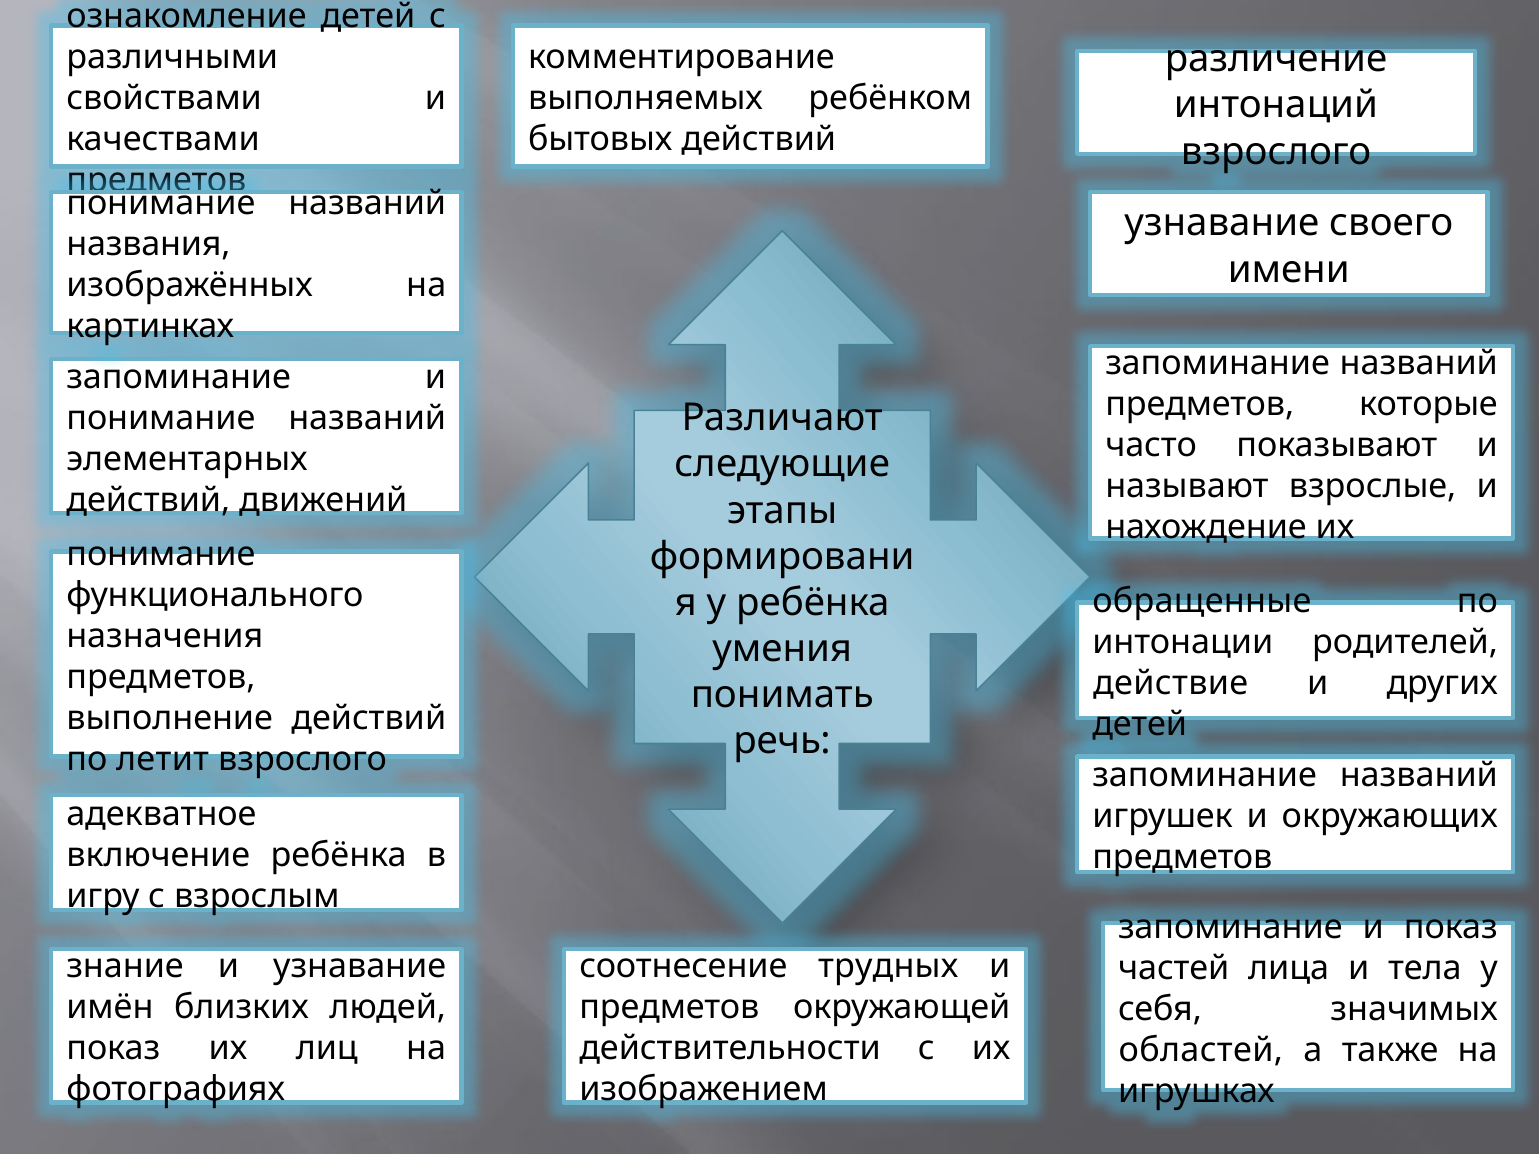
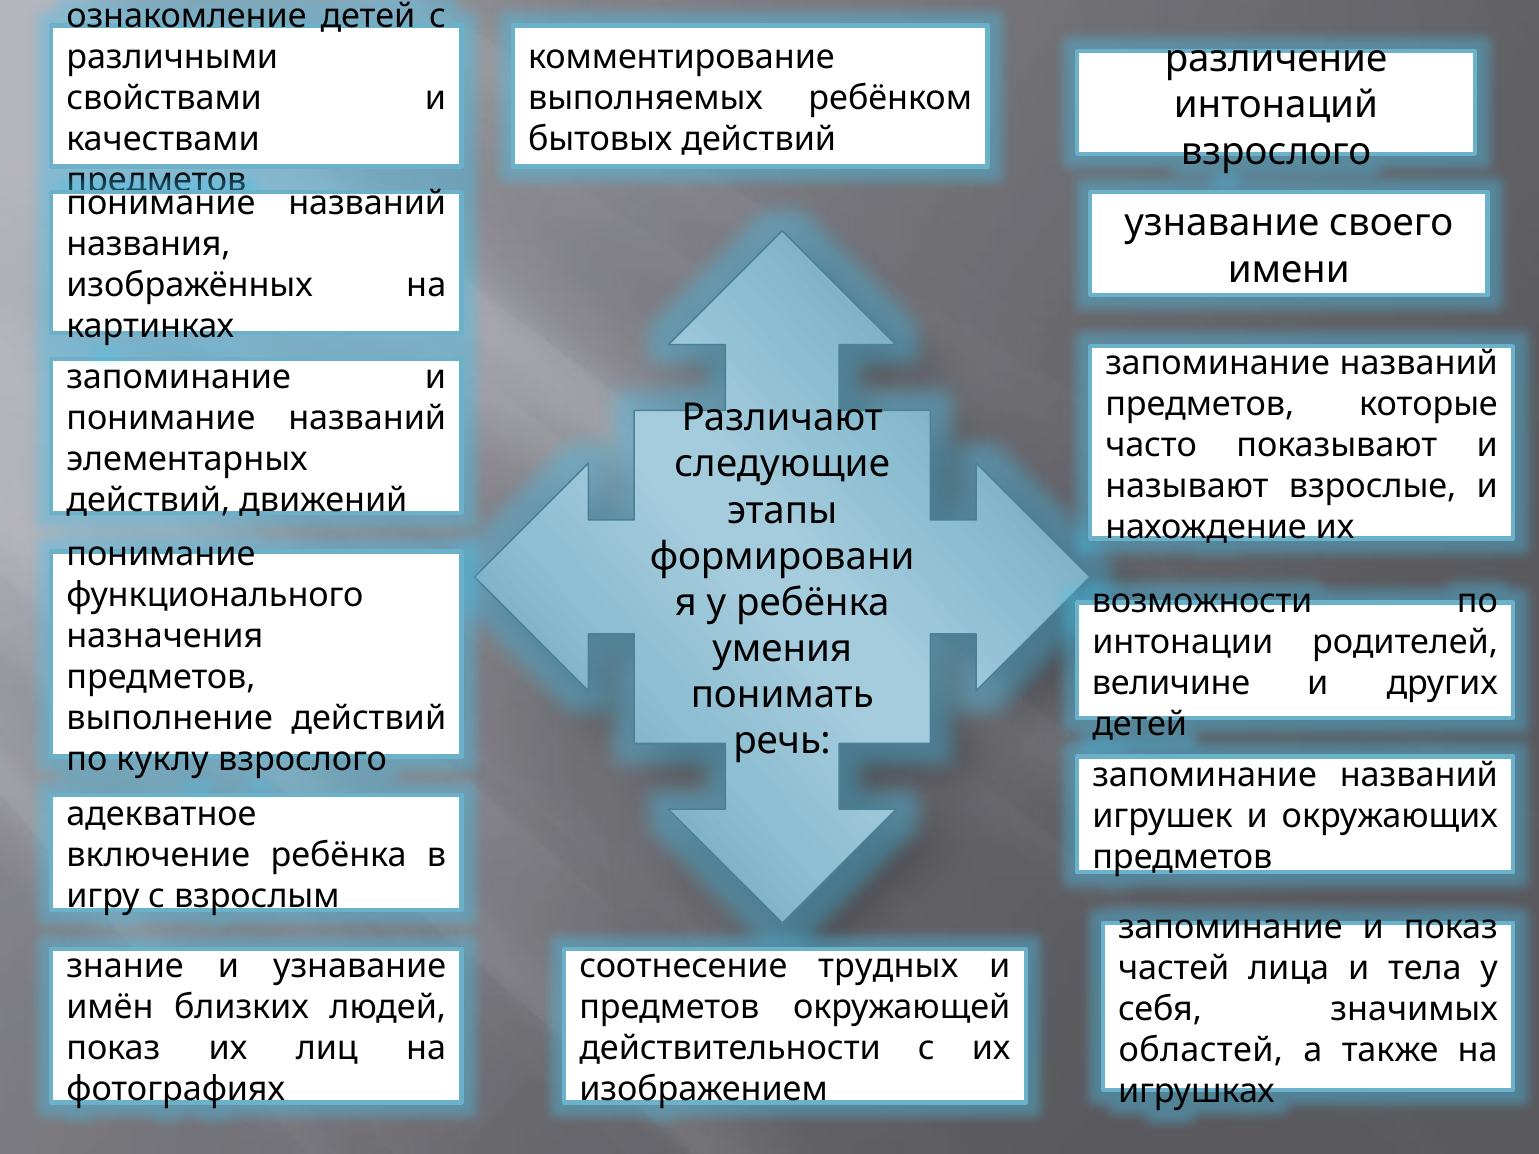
обращенные: обращенные -> возможности
действие: действие -> величине
летит: летит -> куклу
